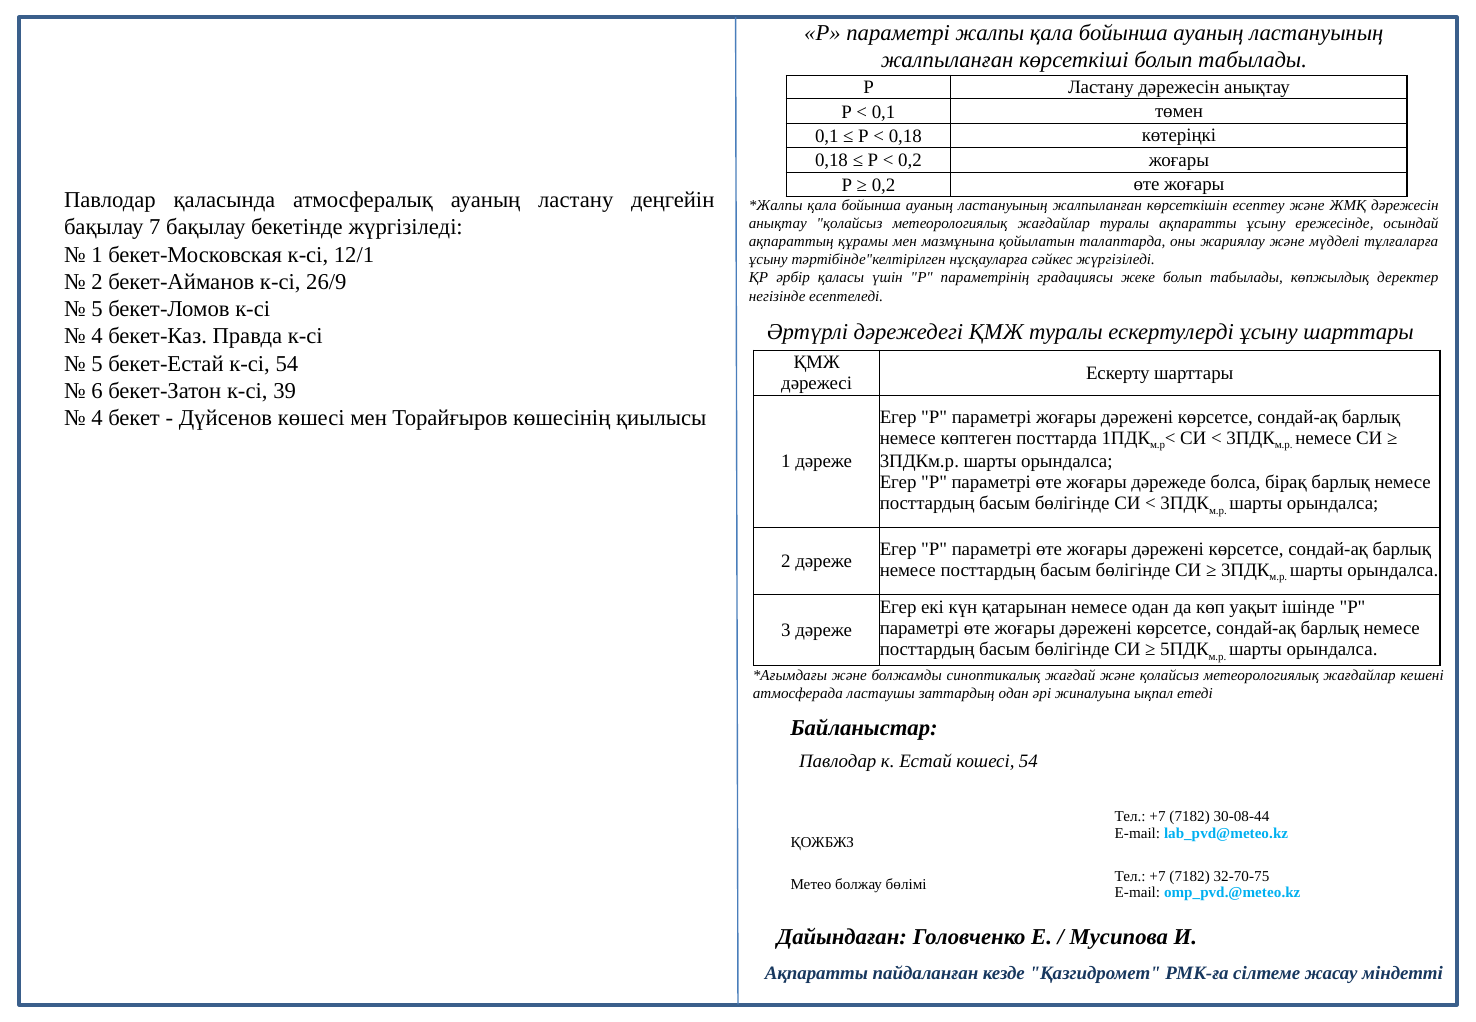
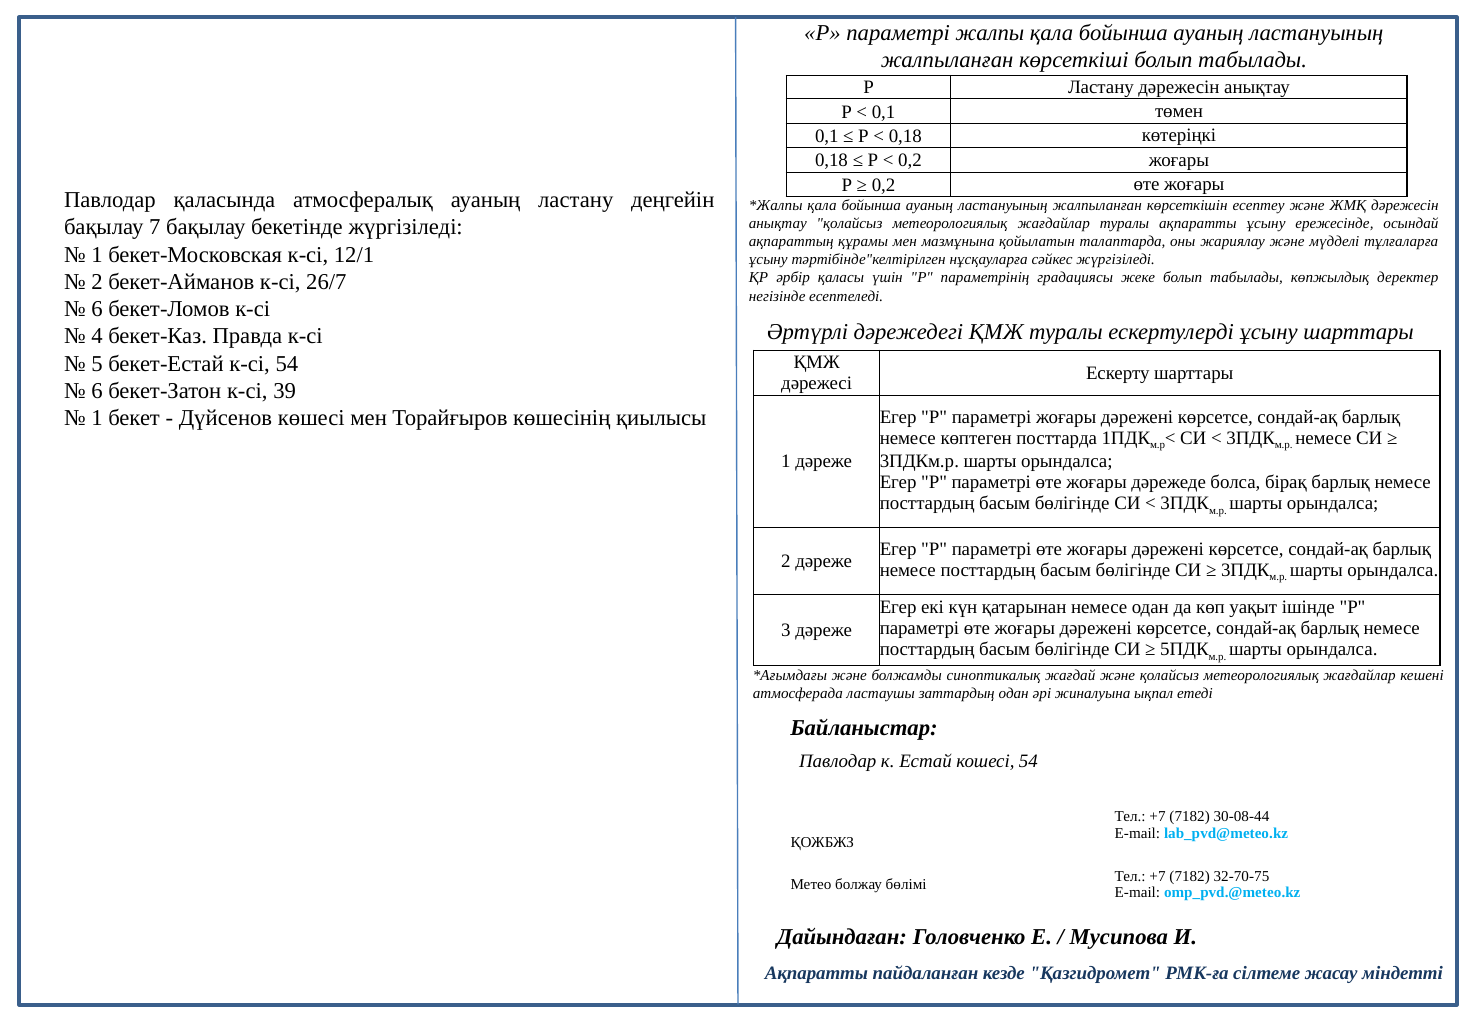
26/9: 26/9 -> 26/7
5 at (97, 309): 5 -> 6
4 at (97, 418): 4 -> 1
